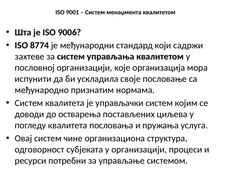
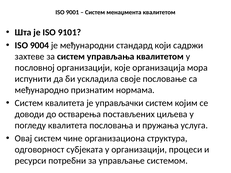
9006: 9006 -> 9101
8774: 8774 -> 9004
